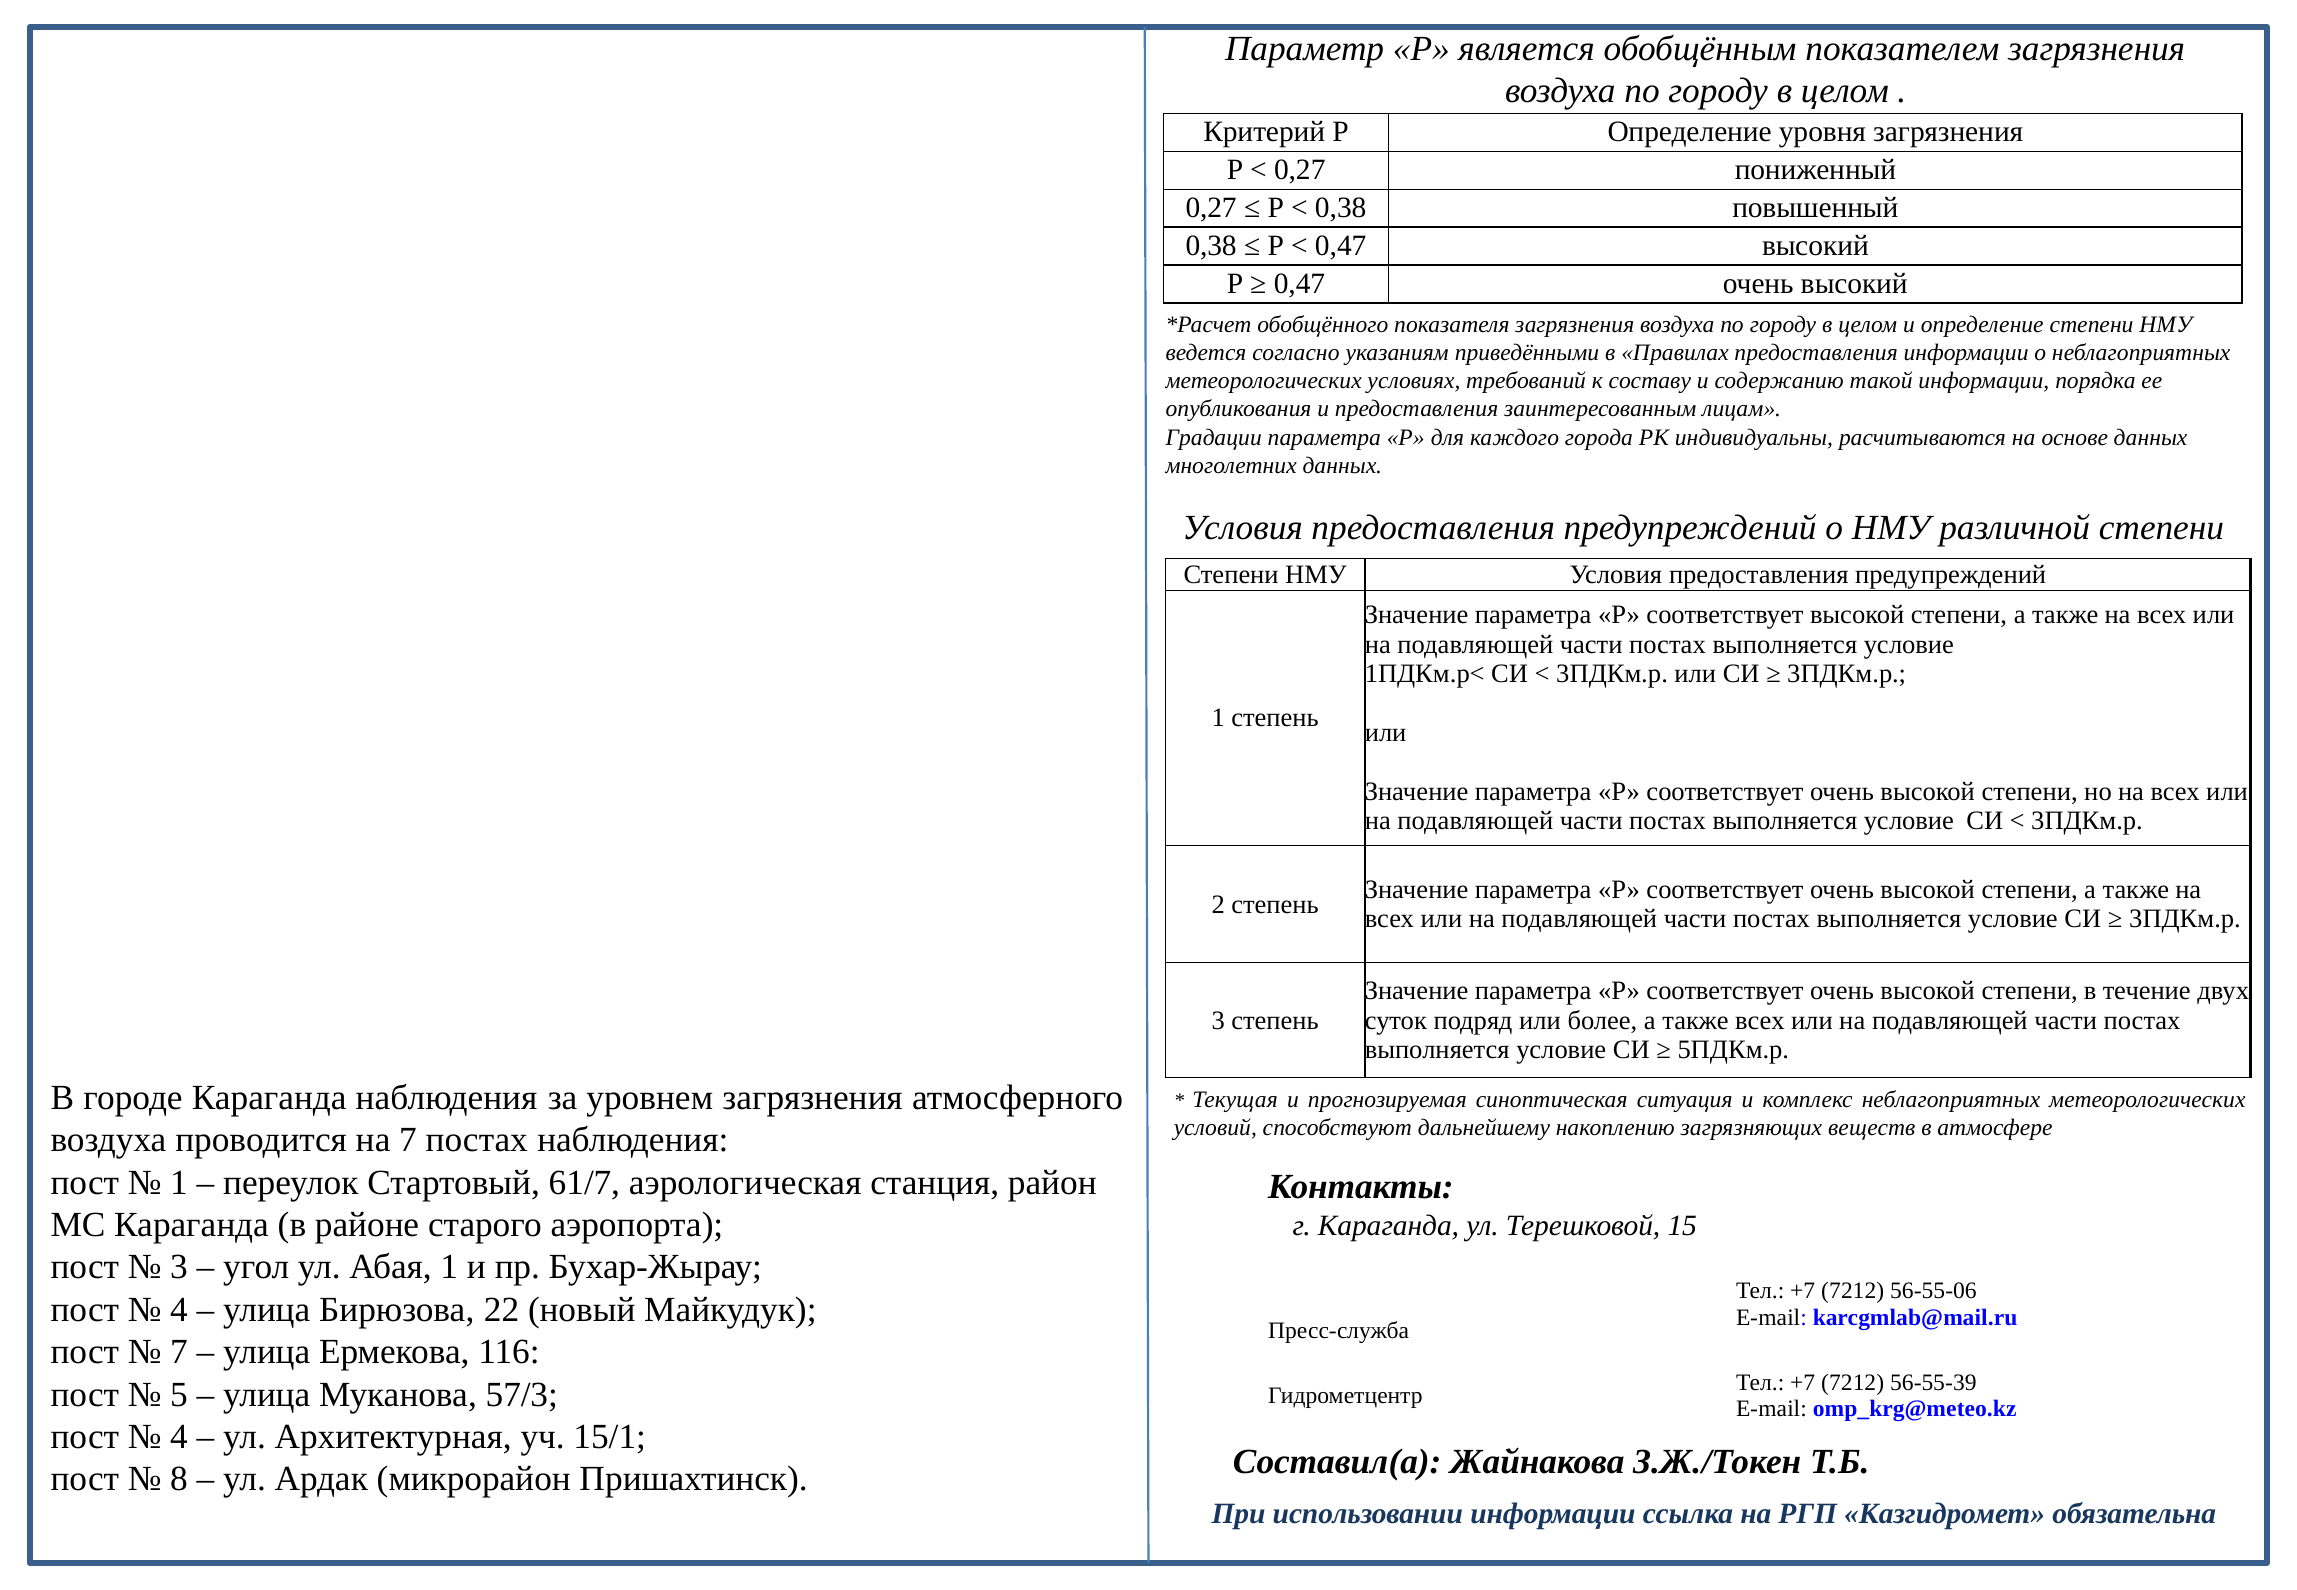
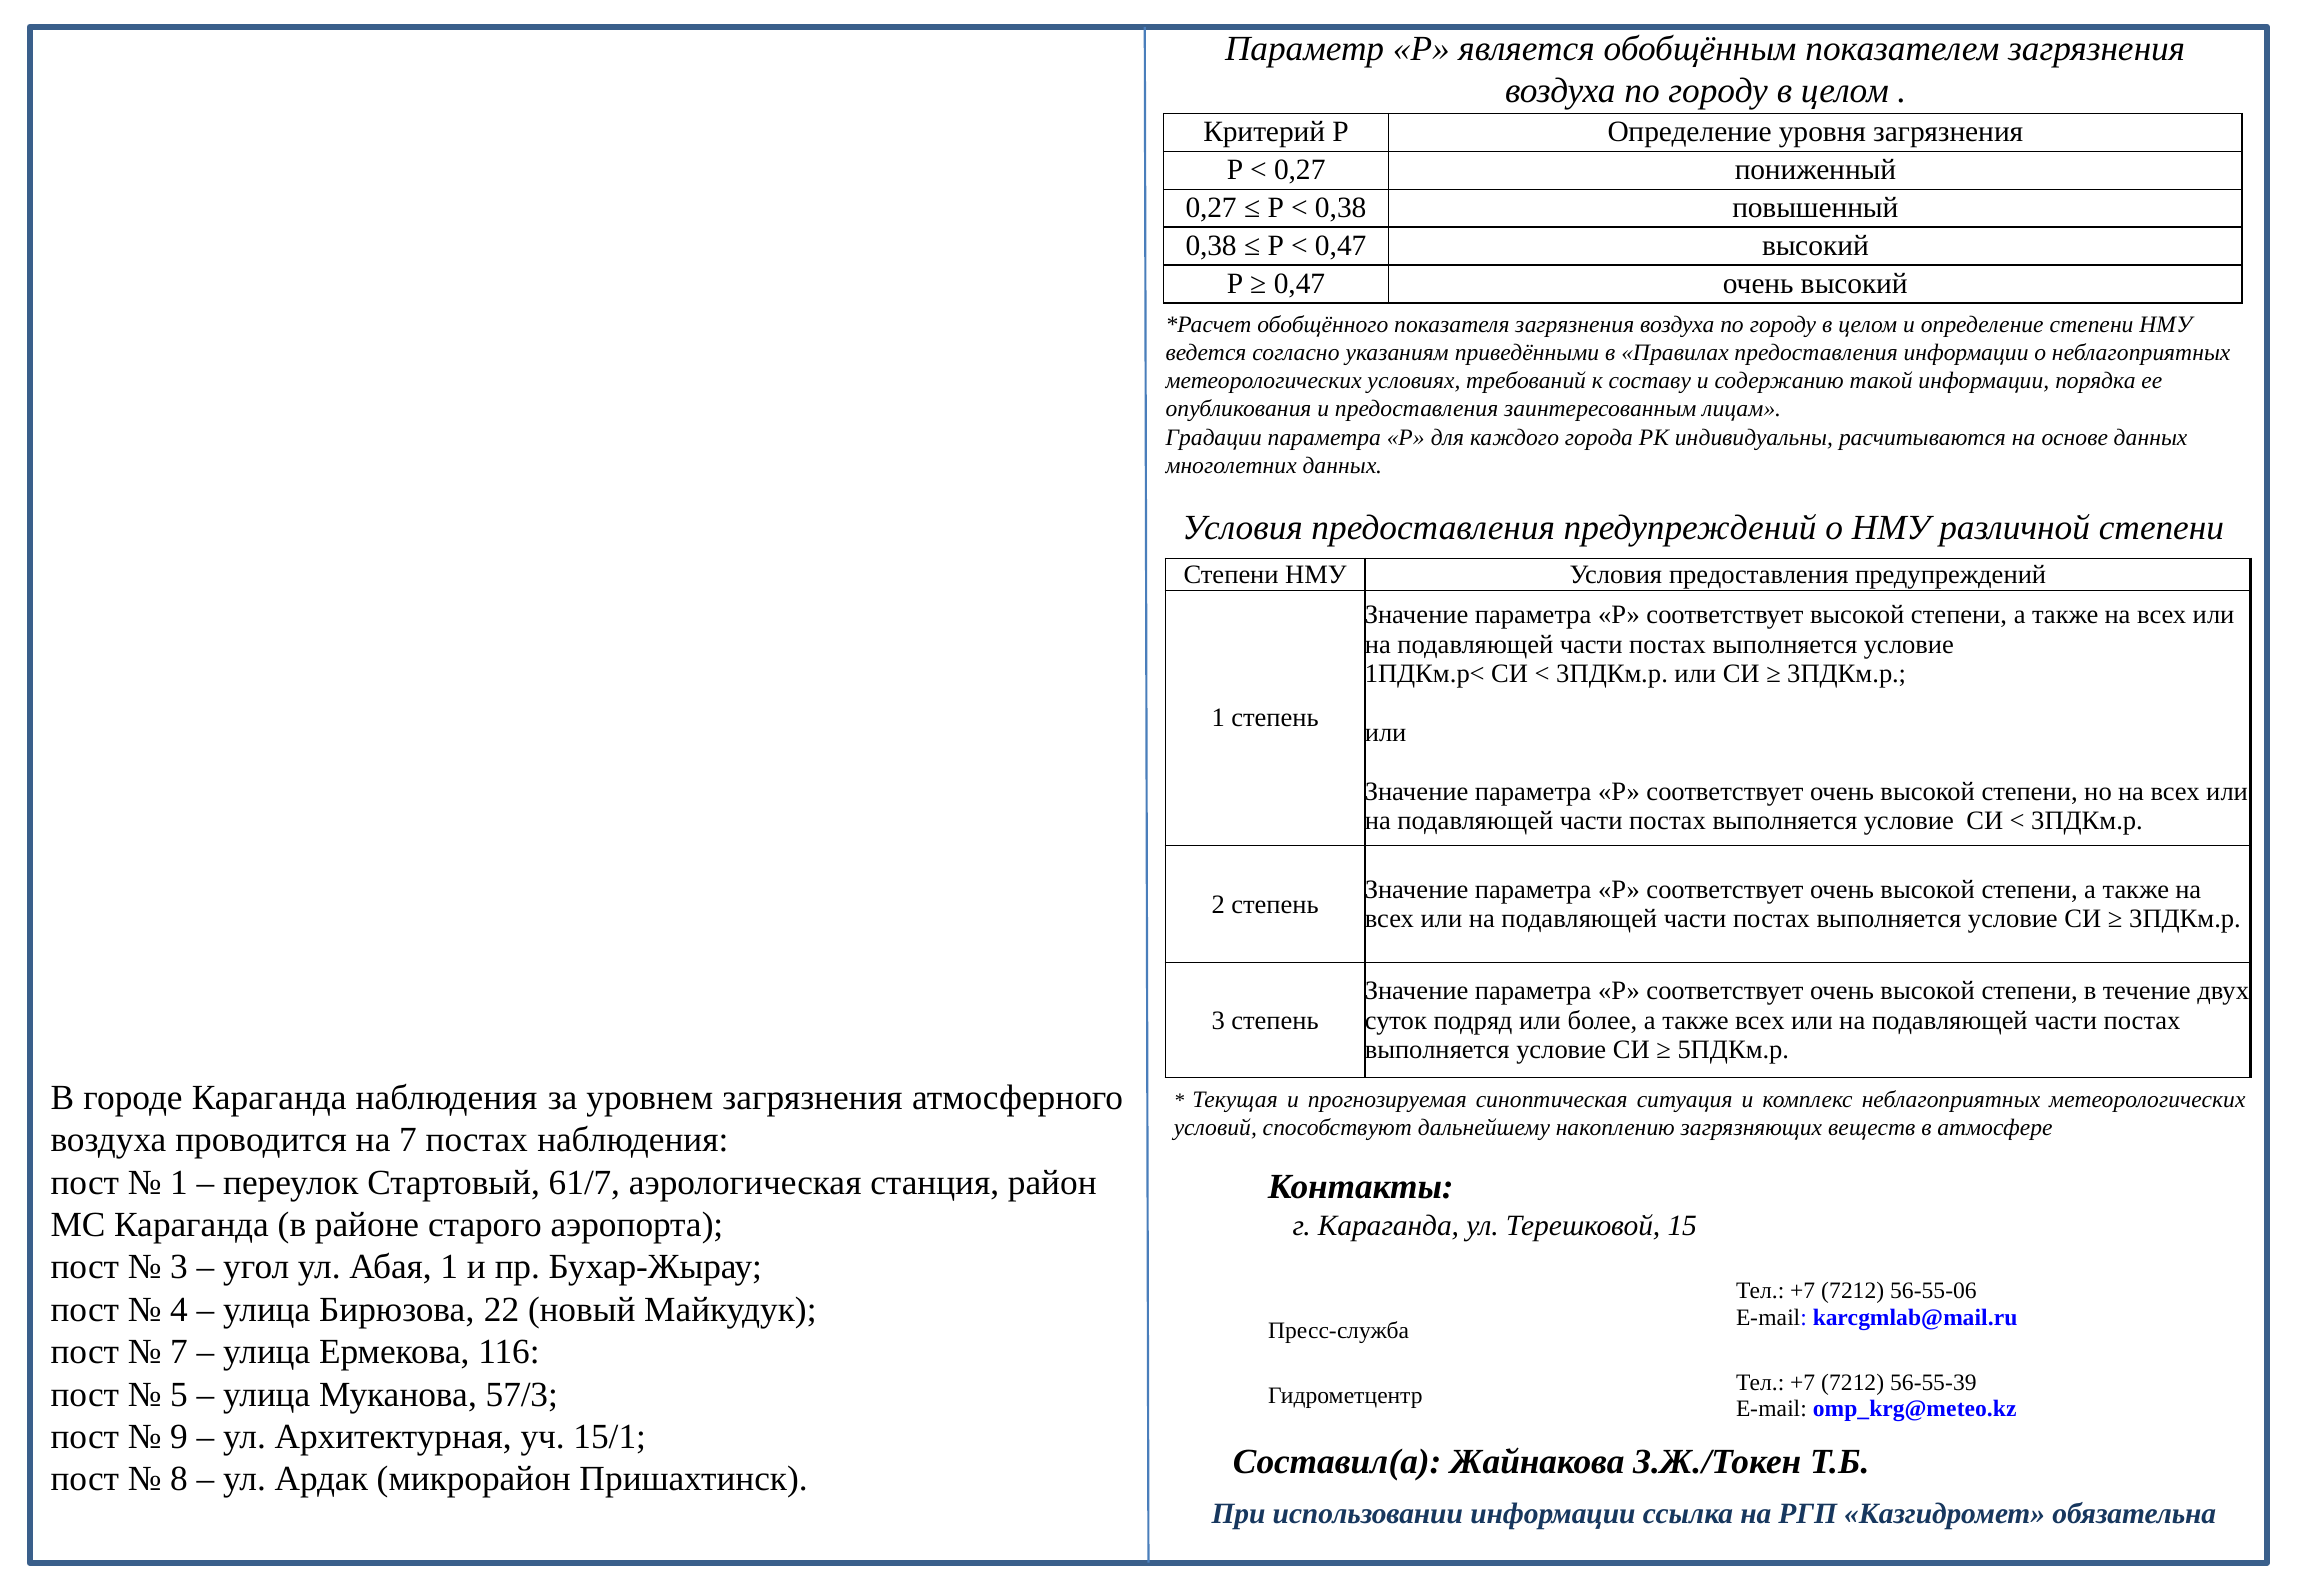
4 at (179, 1437): 4 -> 9
